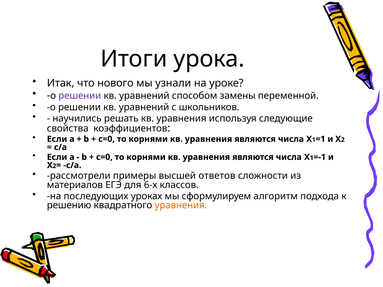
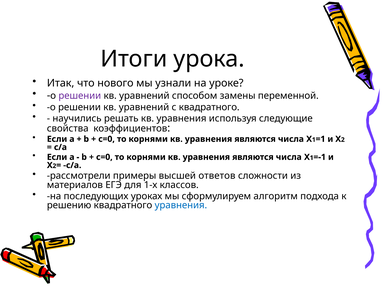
с школьников: школьников -> квадратного
6-х: 6-х -> 1-х
уравнения at (181, 205) colour: orange -> blue
